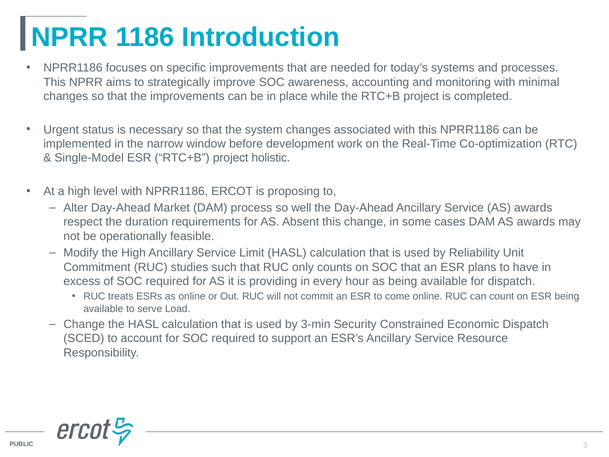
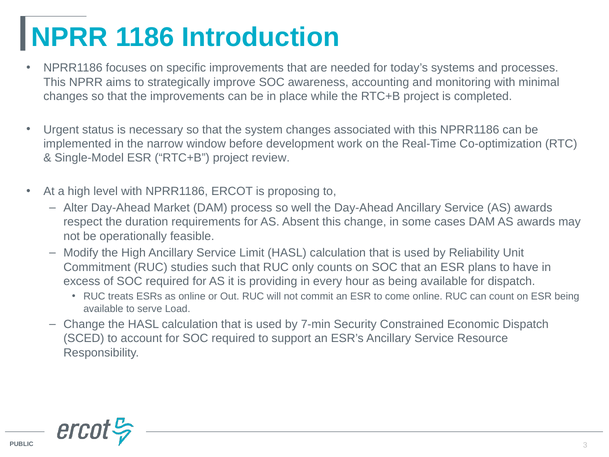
holistic: holistic -> review
3-min: 3-min -> 7-min
